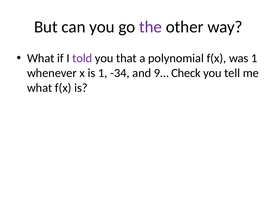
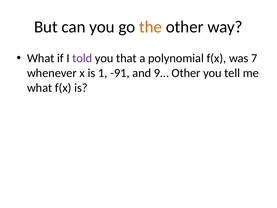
the colour: purple -> orange
was 1: 1 -> 7
-34: -34 -> -91
9… Check: Check -> Other
